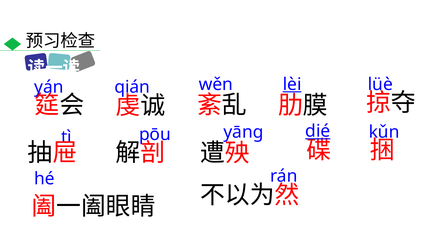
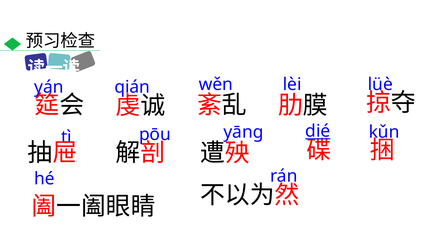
lèi underline: present -> none
